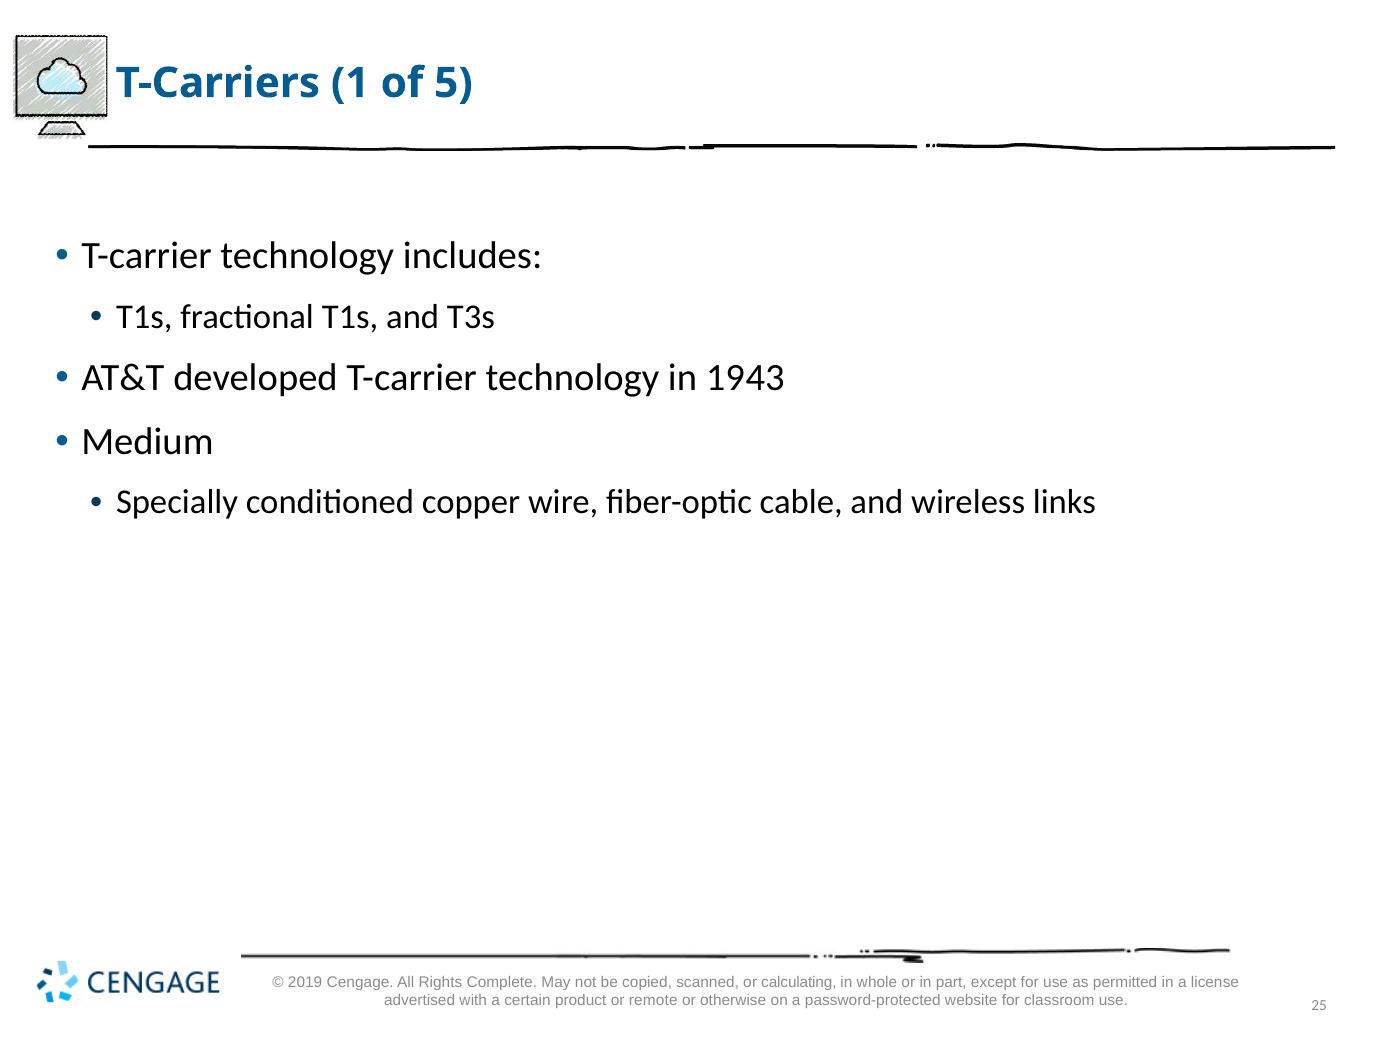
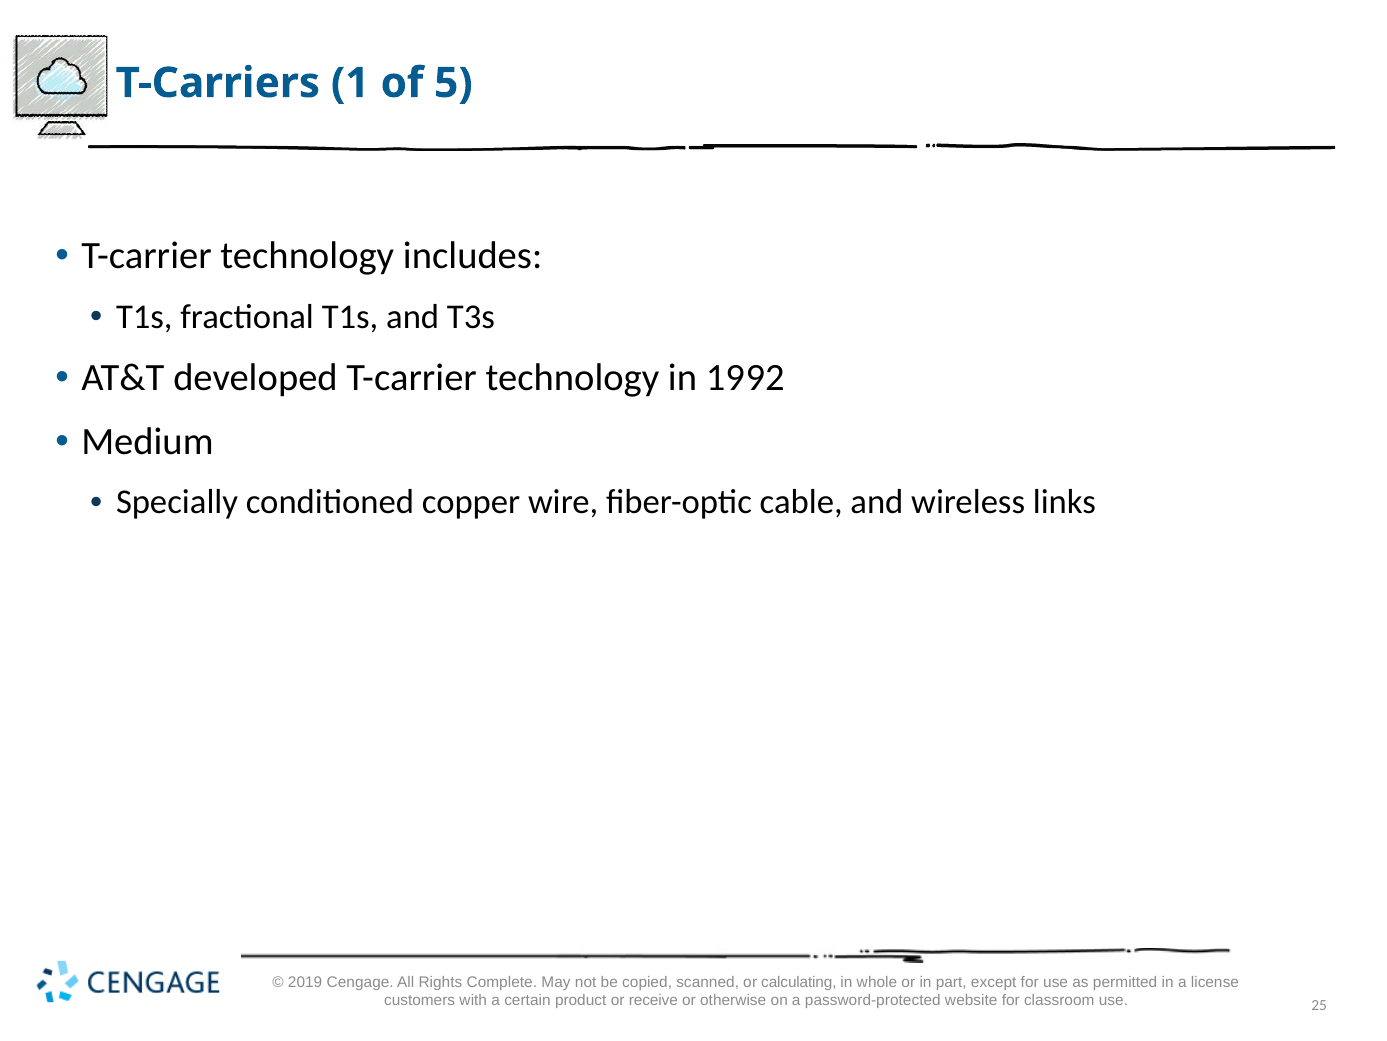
43: 43 -> 92
advertised: advertised -> customers
remote: remote -> receive
